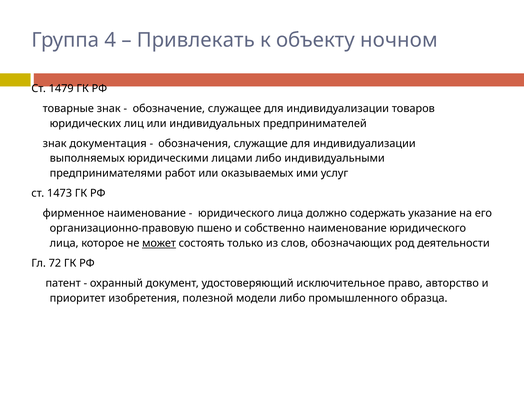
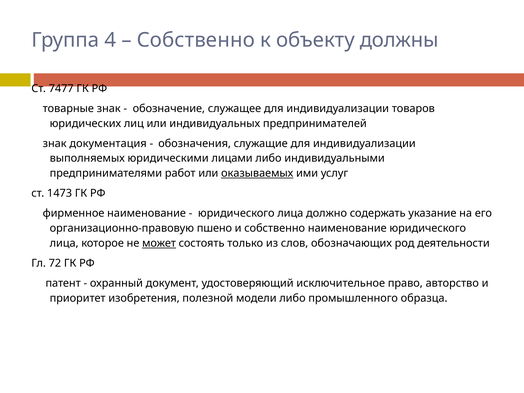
Привлекать at (196, 40): Привлекать -> Собственно
ночном: ночном -> должны
1479: 1479 -> 7477
оказываемых underline: none -> present
